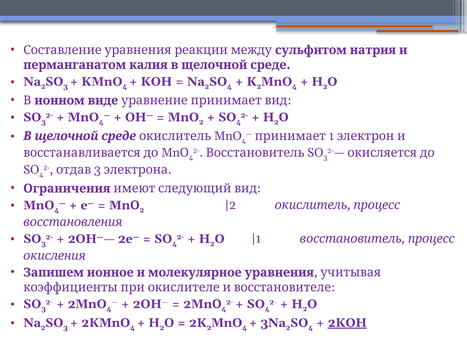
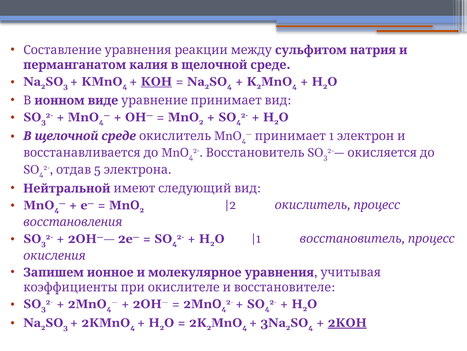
KOH underline: none -> present
3 at (97, 169): 3 -> 5
Ограничения: Ограничения -> Нейтральной
